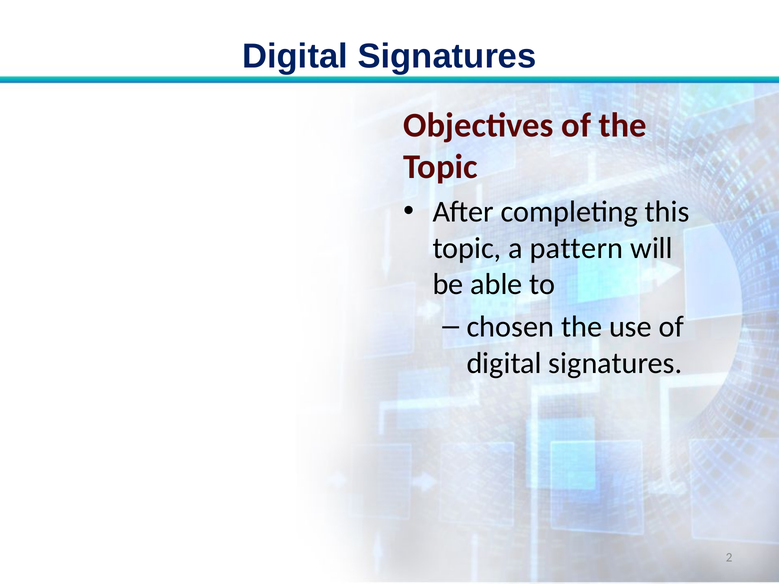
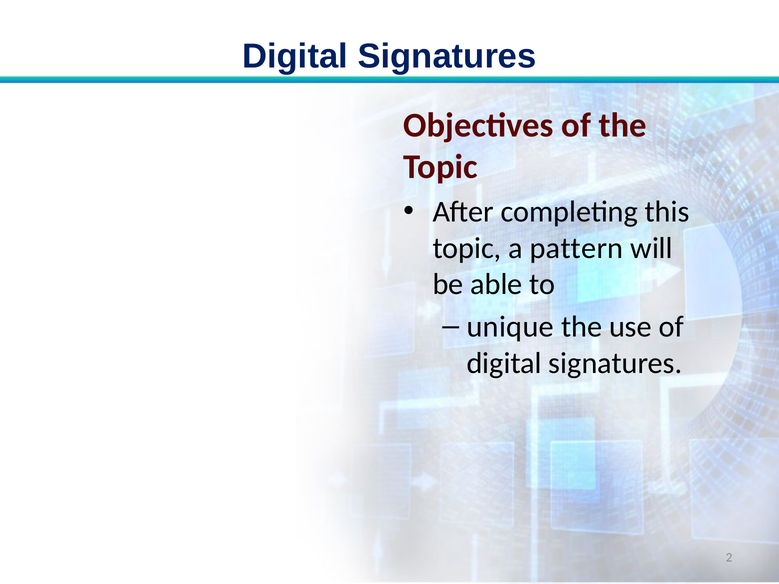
chosen: chosen -> unique
